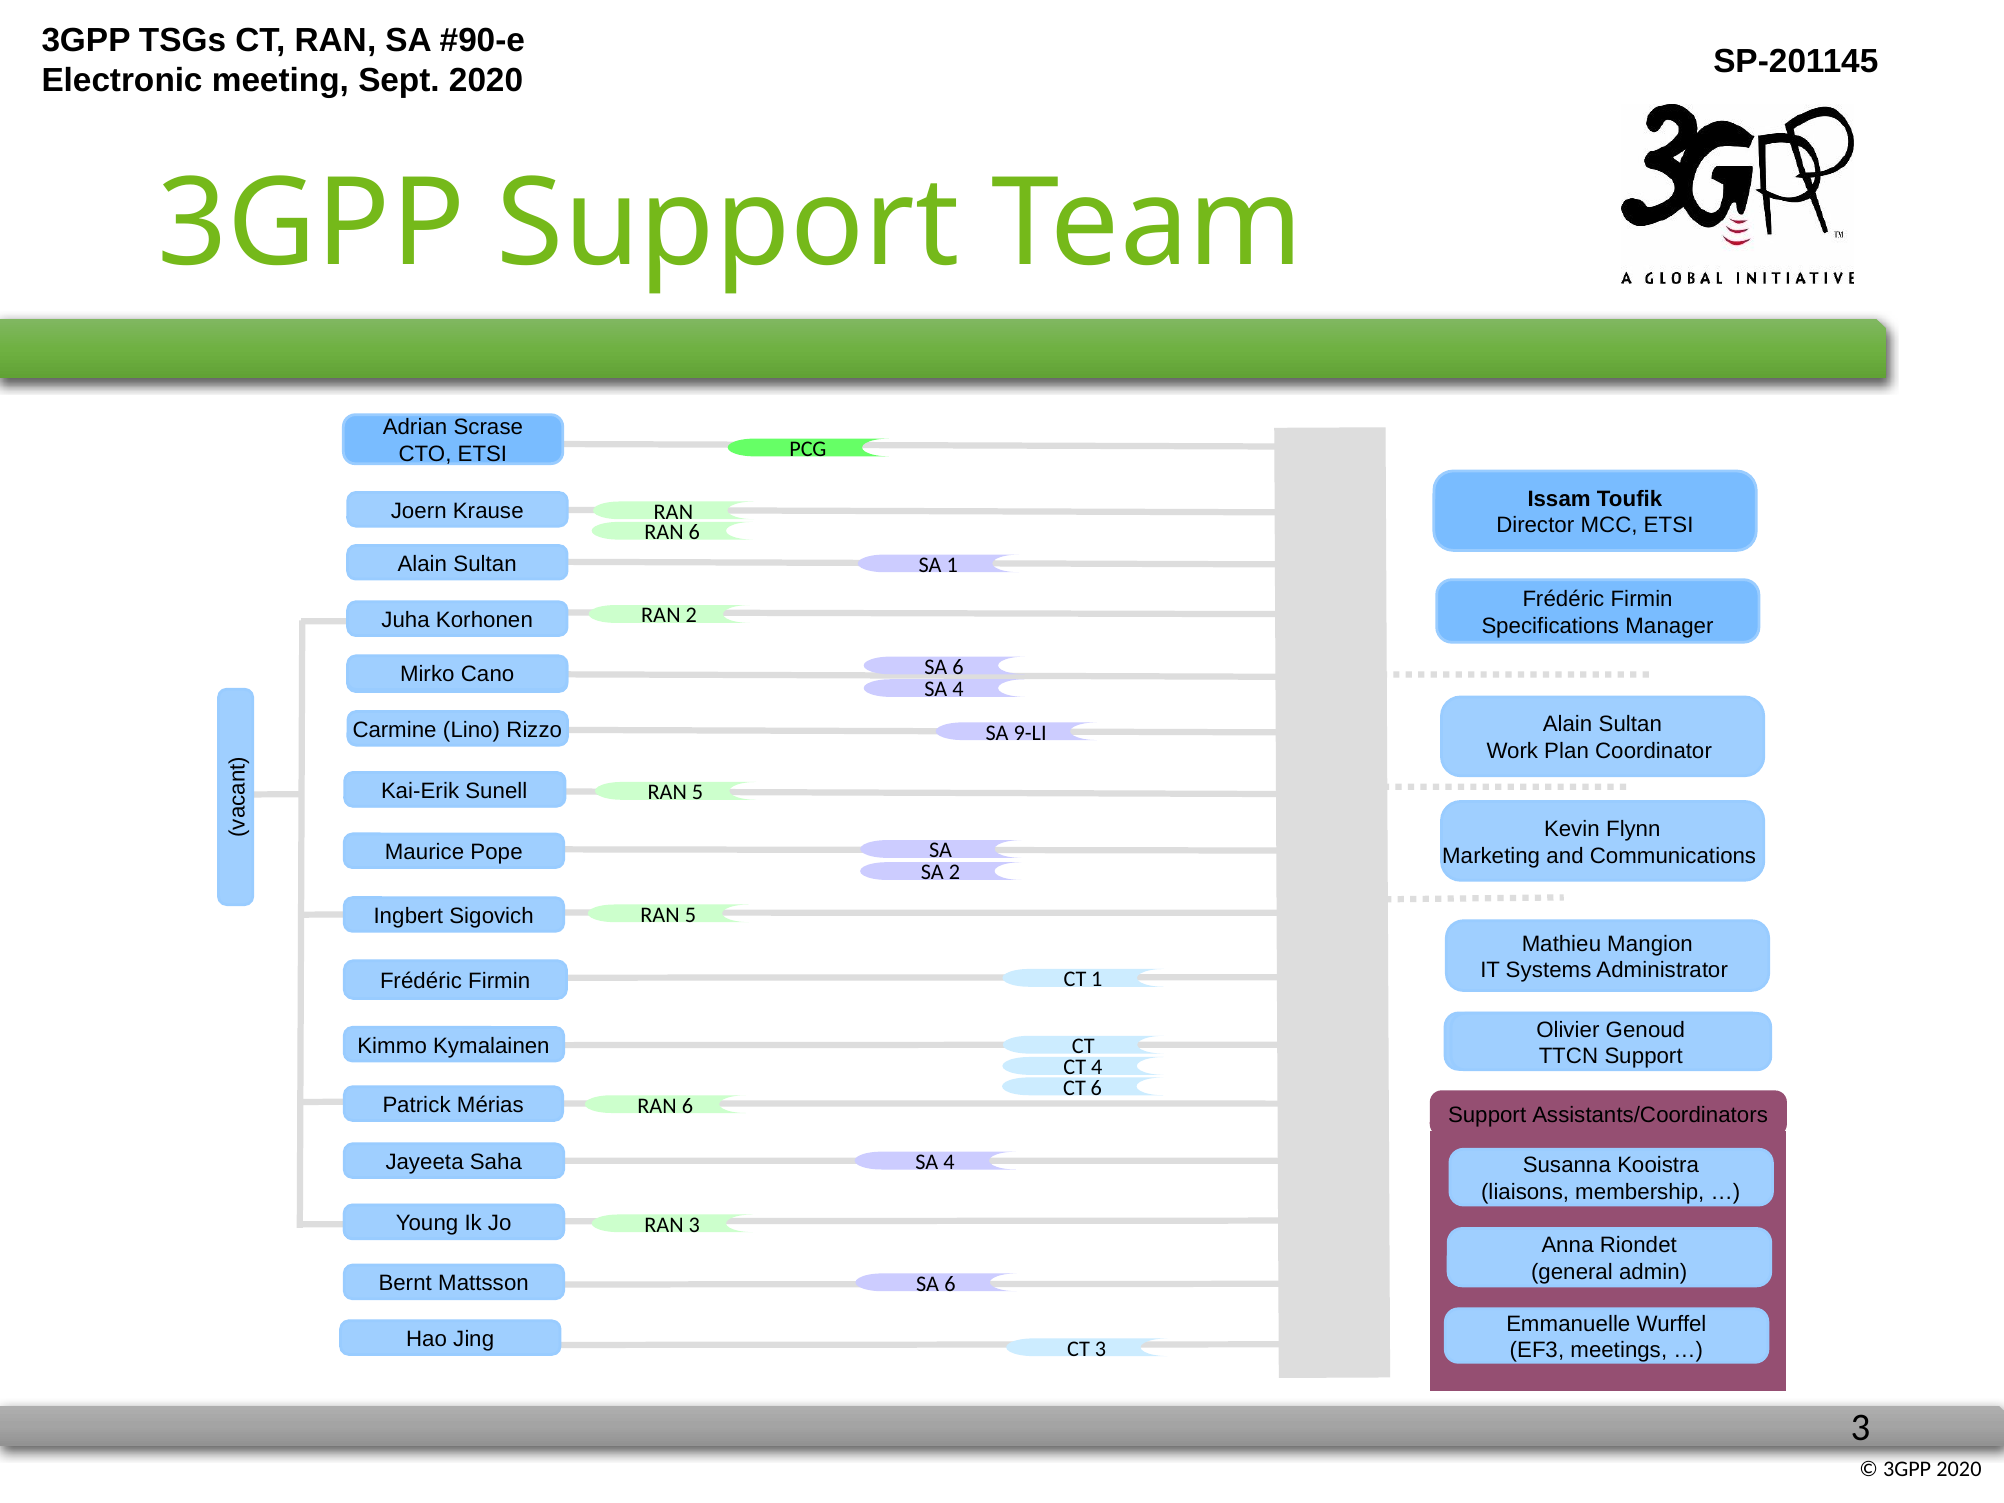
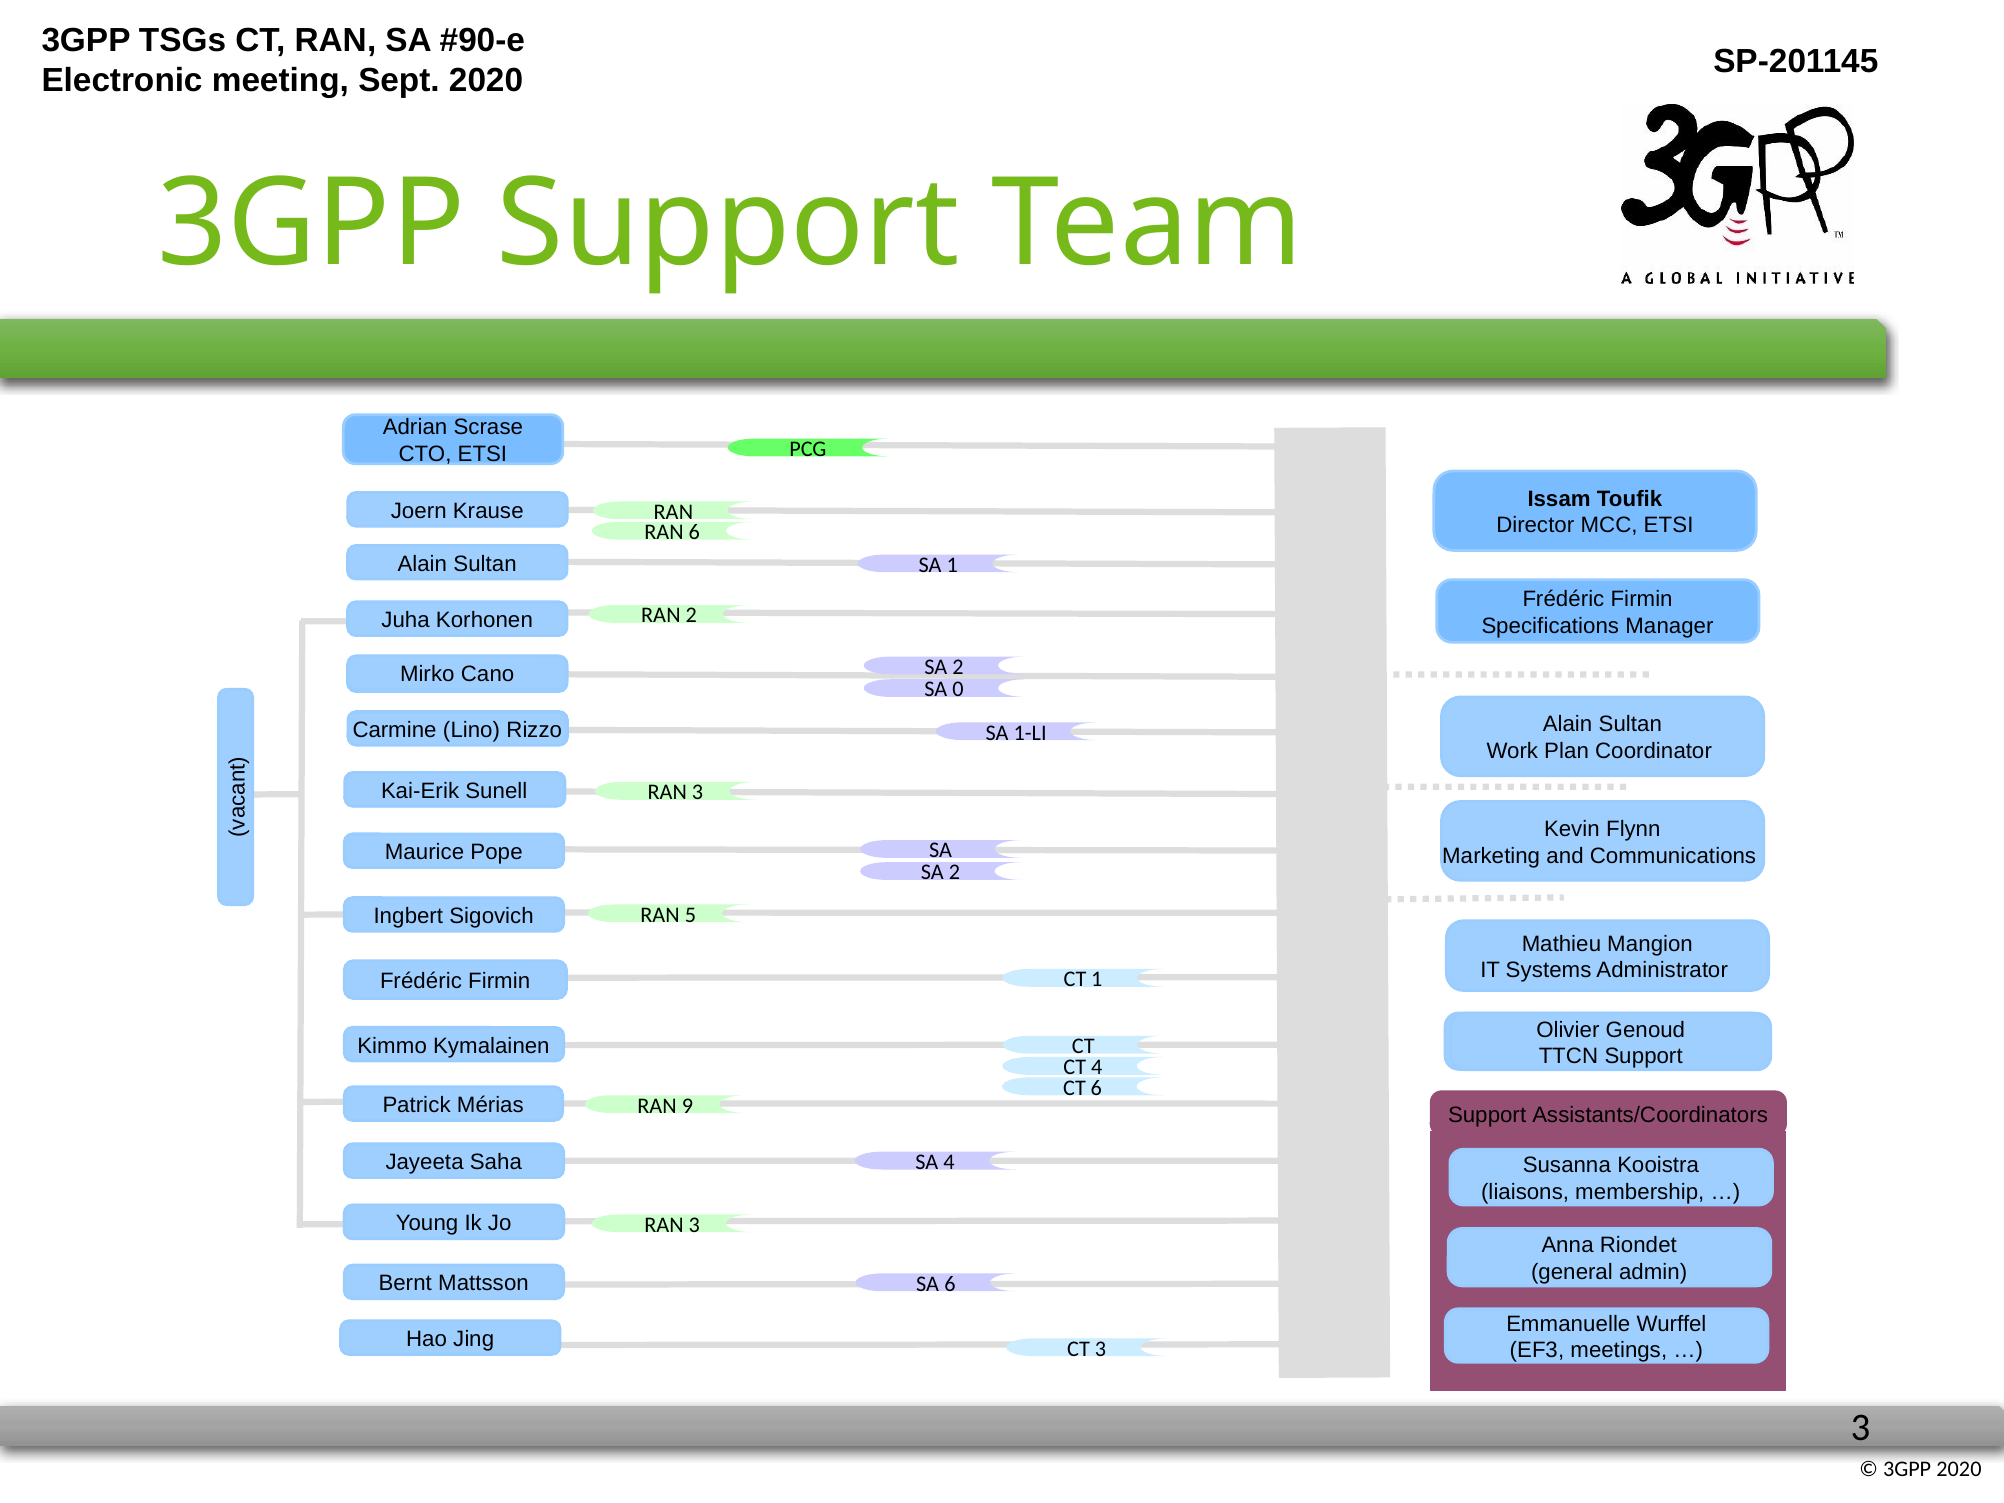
6 at (958, 667): 6 -> 2
4 at (958, 690): 4 -> 0
9-LI: 9-LI -> 1-LI
5 at (698, 792): 5 -> 3
6 at (687, 1106): 6 -> 9
